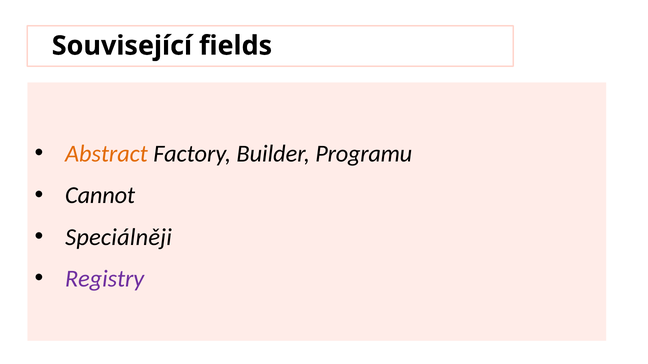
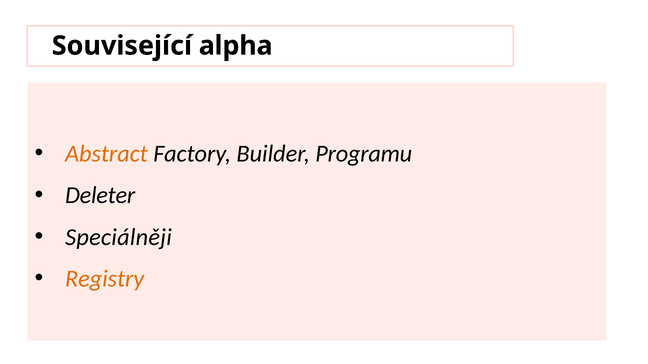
fields: fields -> alpha
Cannot: Cannot -> Deleter
Registry colour: purple -> orange
